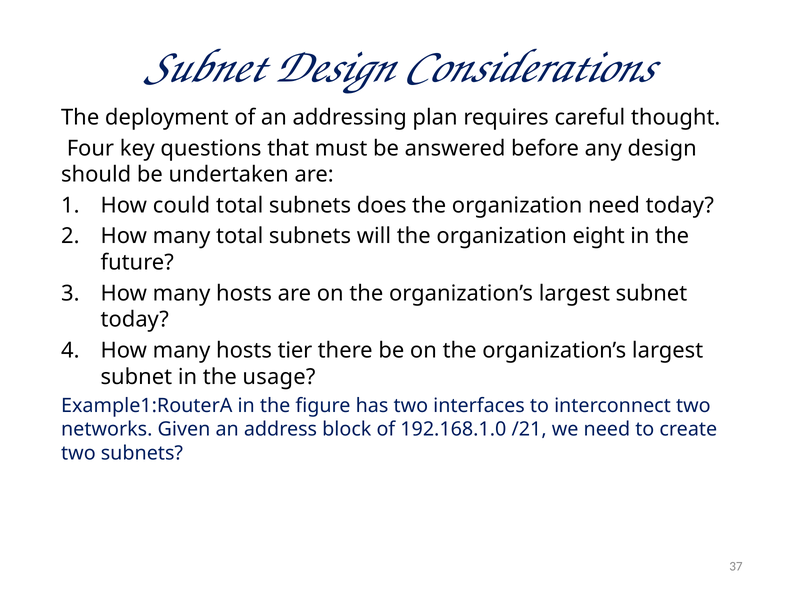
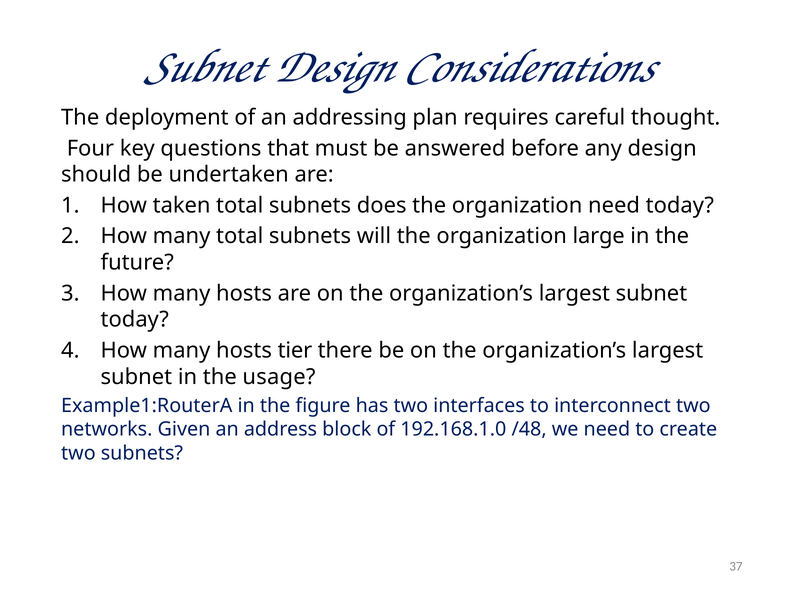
could: could -> taken
eight: eight -> large
/21: /21 -> /48
